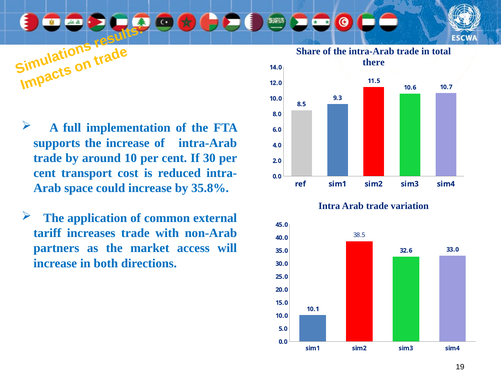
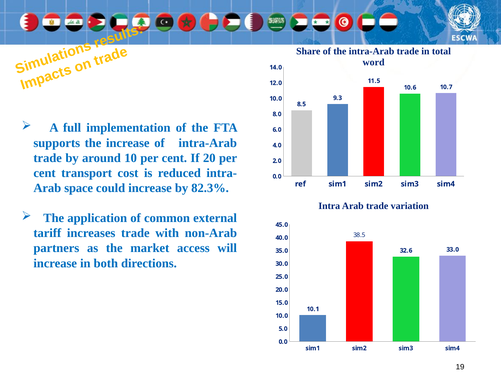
there: there -> word
30: 30 -> 20
35.8%: 35.8% -> 82.3%
